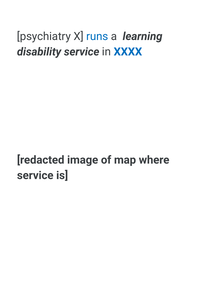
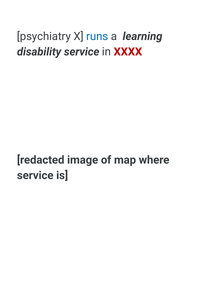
XXXX colour: blue -> red
